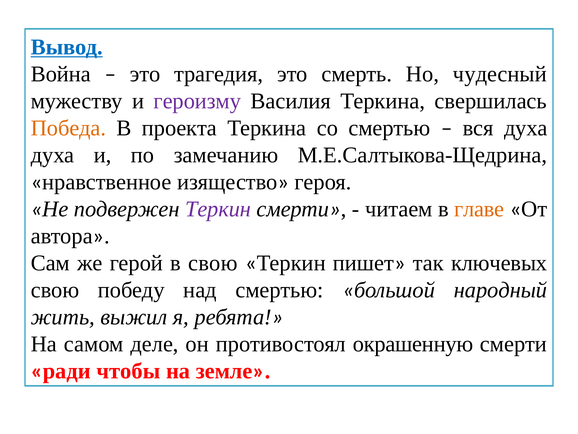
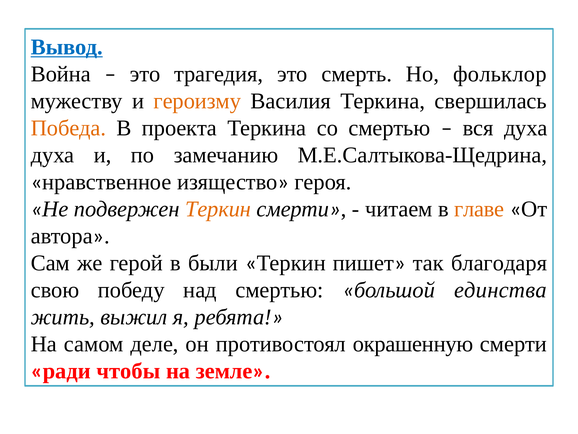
чудесный: чудесный -> фольклор
героизму colour: purple -> orange
Теркин at (218, 209) colour: purple -> orange
в свою: свою -> были
ключевых: ключевых -> благодаря
народный: народный -> единства
